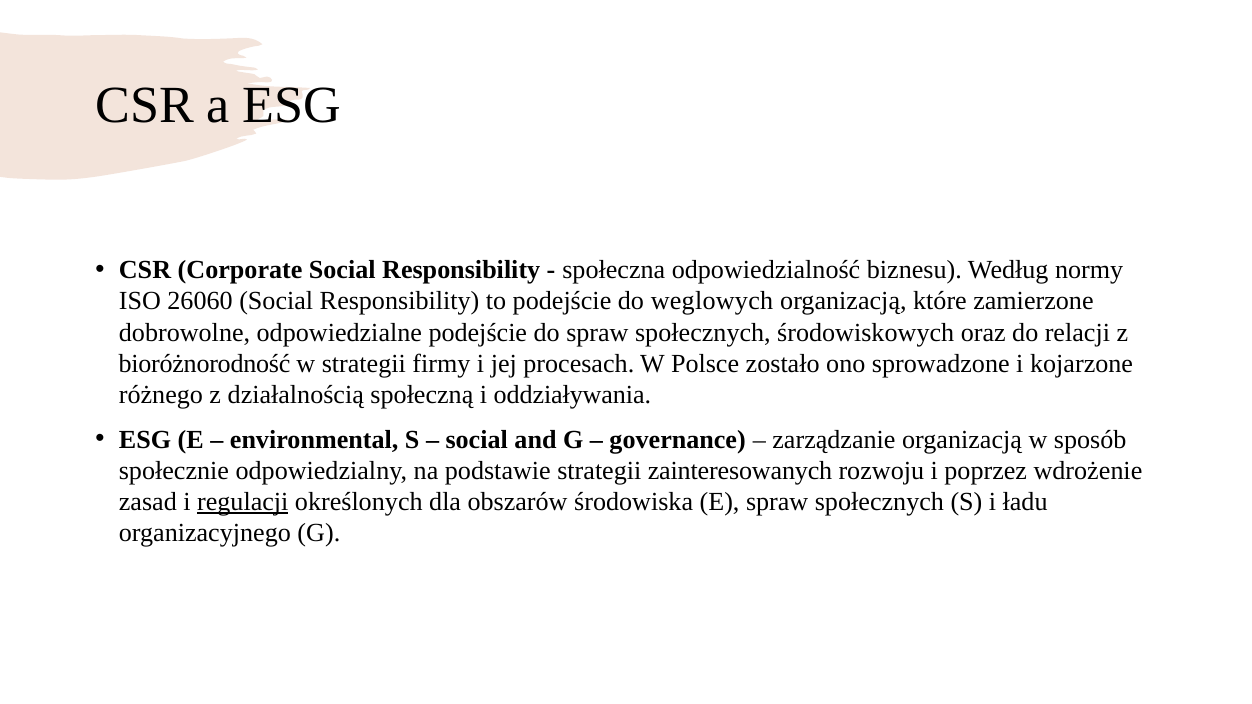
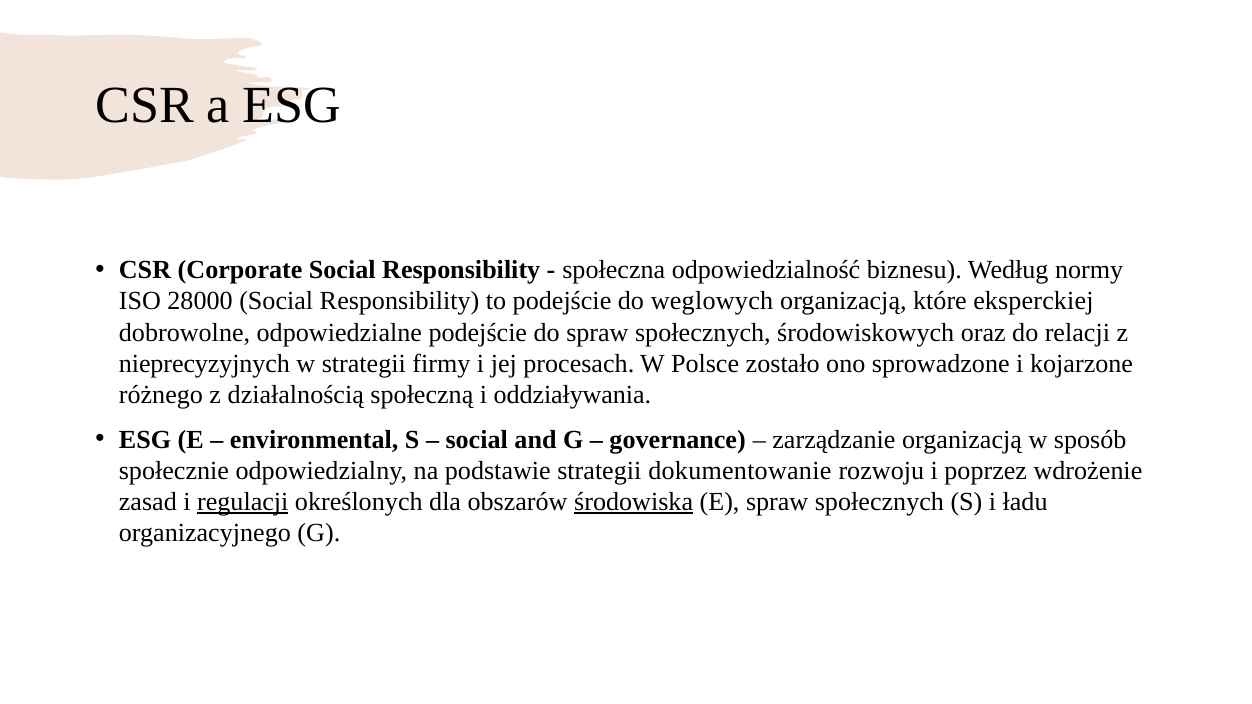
26060: 26060 -> 28000
zamierzone: zamierzone -> eksperckiej
bioróżnorodność: bioróżnorodność -> nieprecyzyjnych
zainteresowanych: zainteresowanych -> dokumentowanie
środowiska underline: none -> present
